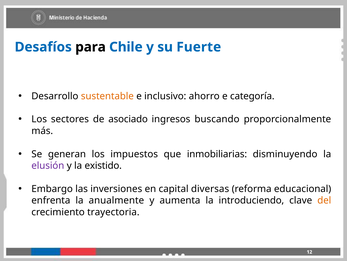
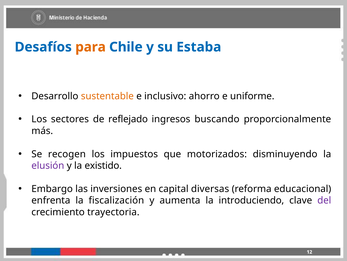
para colour: black -> orange
Fuerte: Fuerte -> Estaba
categoría: categoría -> uniforme
asociado: asociado -> reflejado
generan: generan -> recogen
inmobiliarias: inmobiliarias -> motorizados
anualmente: anualmente -> fiscalización
del colour: orange -> purple
